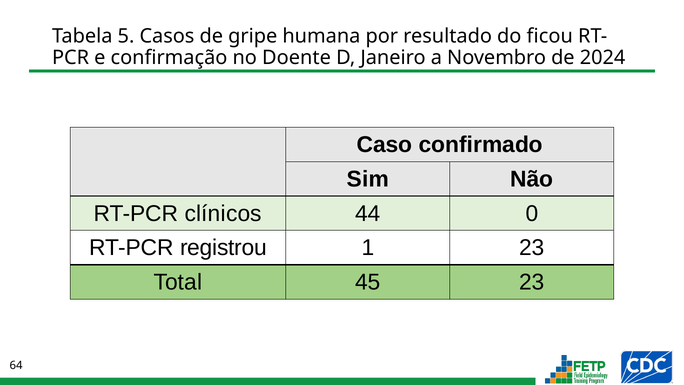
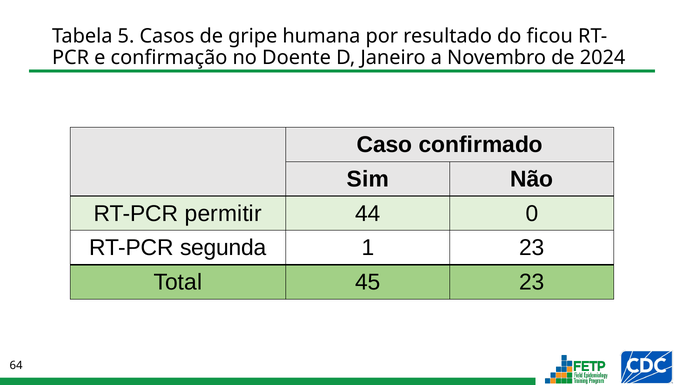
clínicos: clínicos -> permitir
registrou: registrou -> segunda
